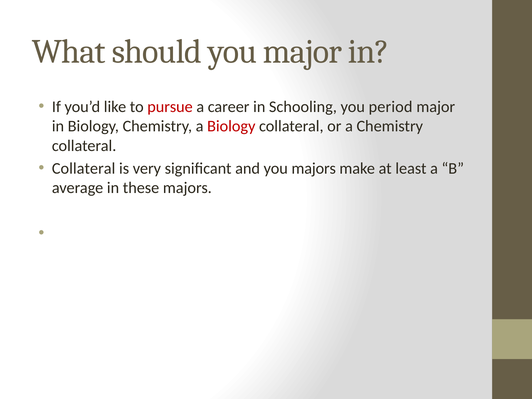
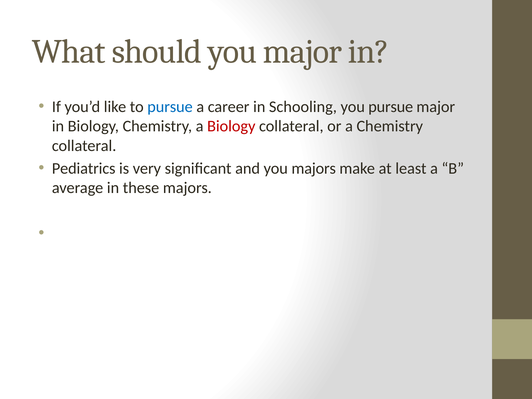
pursue at (170, 107) colour: red -> blue
you period: period -> pursue
Collateral at (84, 168): Collateral -> Pediatrics
